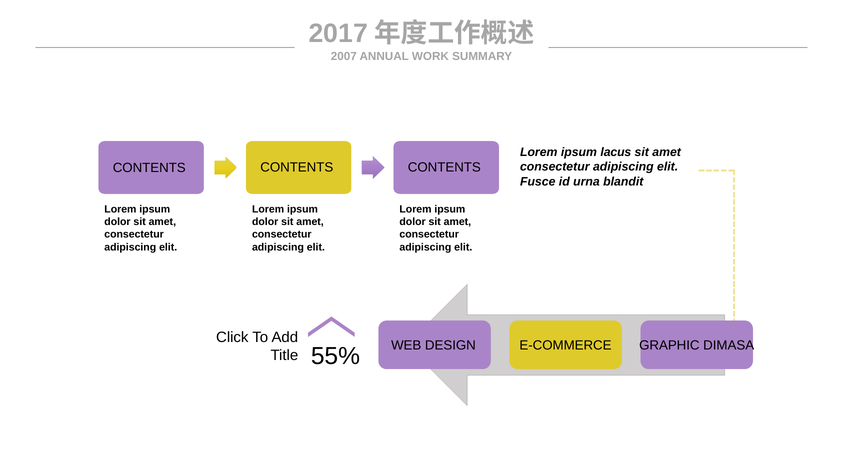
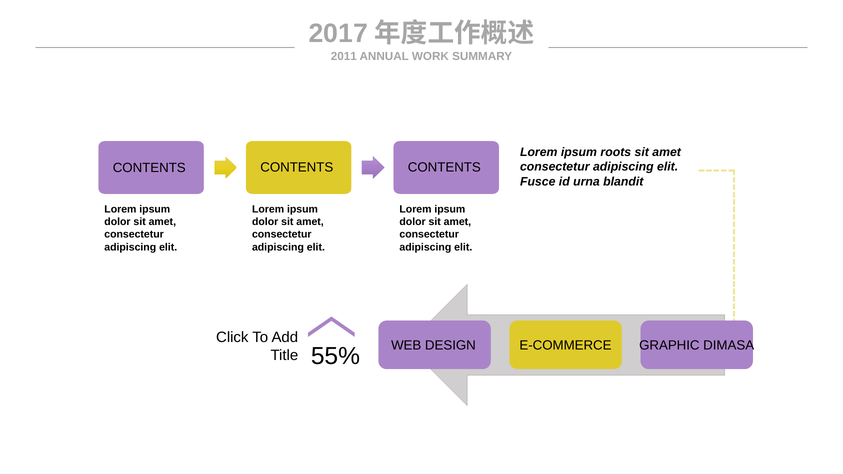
2007: 2007 -> 2011
lacus: lacus -> roots
